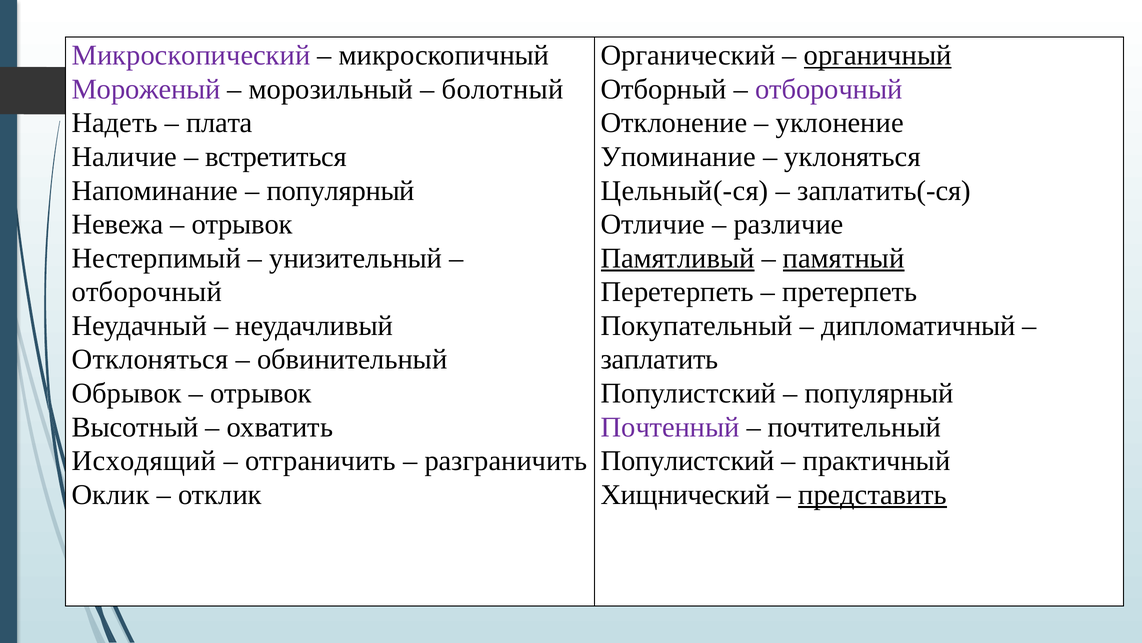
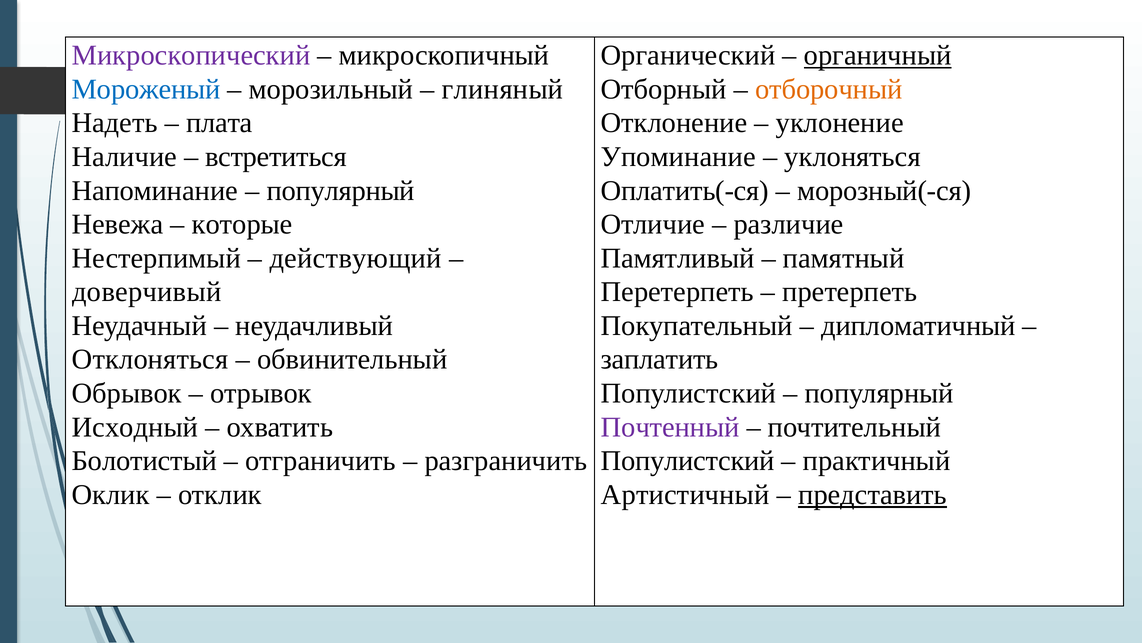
Мороженый colour: purple -> blue
болотный: болотный -> глиняный
отборочный at (829, 89) colour: purple -> orange
Цельный(-ся: Цельный(-ся -> Оплатить(-ся
заплатить(-ся: заплатить(-ся -> морозный(-ся
отрывок at (242, 224): отрывок -> которые
унизительный: унизительный -> действующий
Памятливый underline: present -> none
памятный underline: present -> none
отборочный at (147, 292): отборочный -> доверчивый
Высотный: Высотный -> Исходный
Исходящий: Исходящий -> Болотистый
Хищнический: Хищнический -> Артистичный
